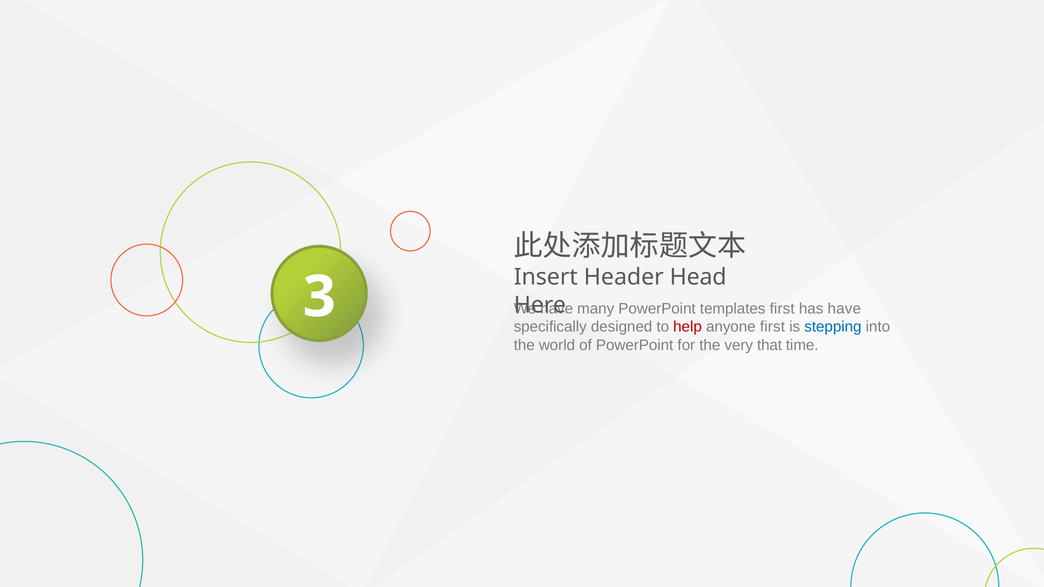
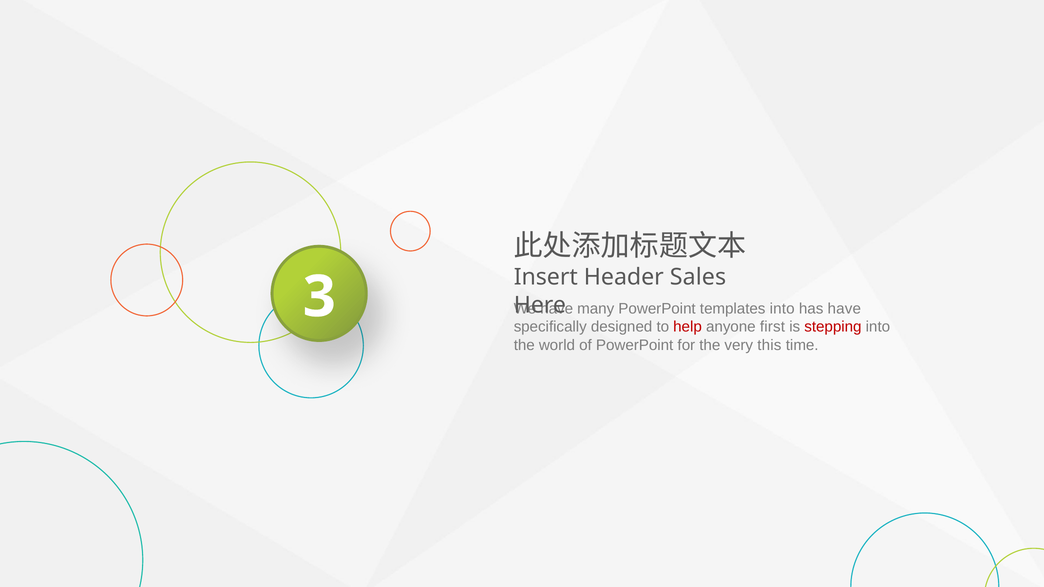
Head: Head -> Sales
templates first: first -> into
stepping colour: blue -> red
that: that -> this
